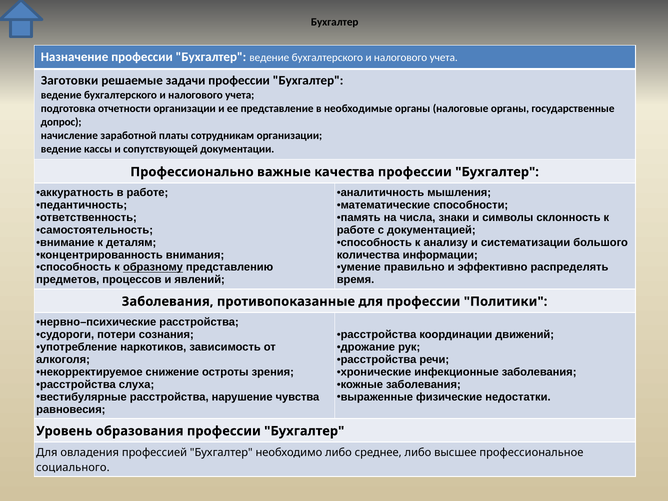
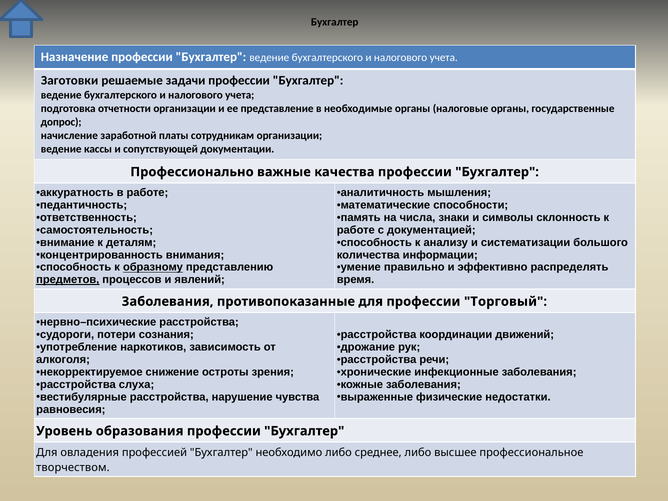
предметов underline: none -> present
Политики: Политики -> Торговый
социального: социального -> творчеством
